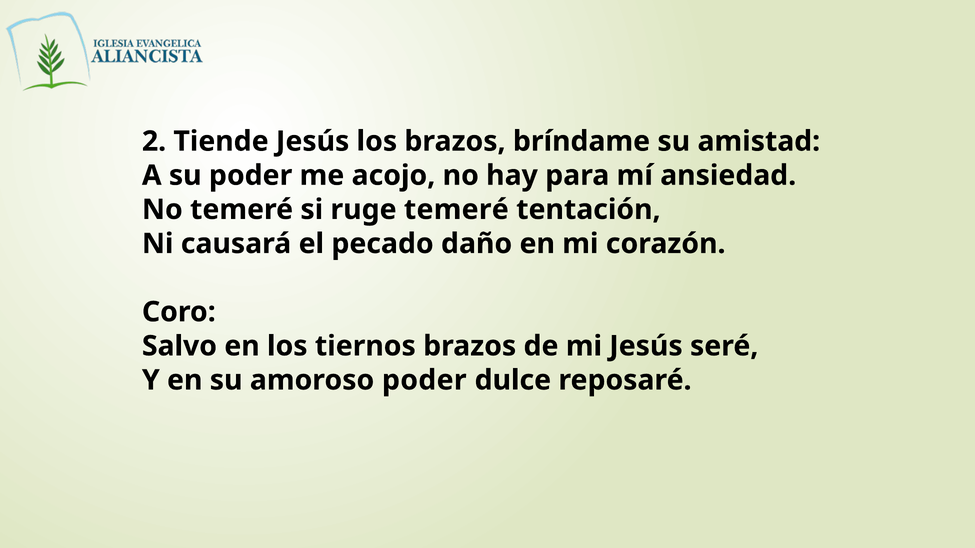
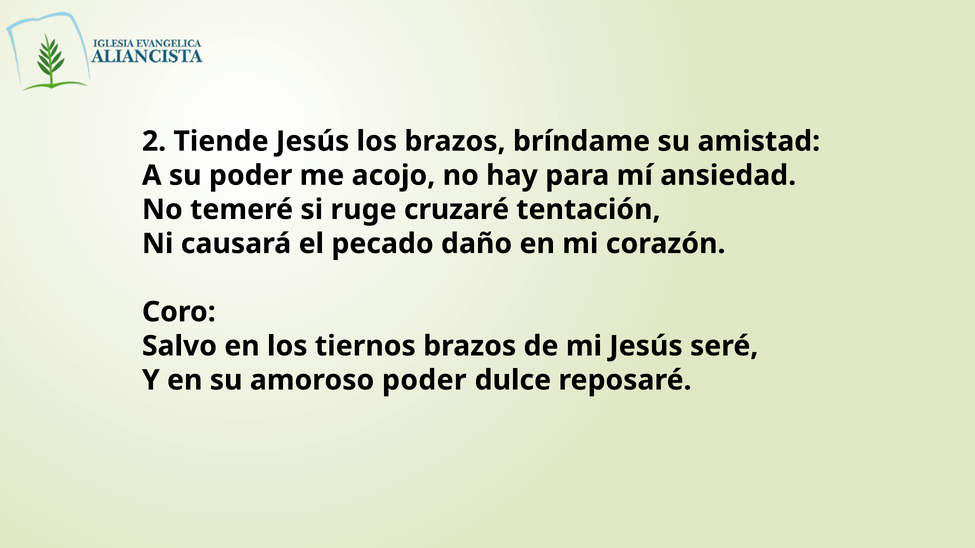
ruge temeré: temeré -> cruzaré
